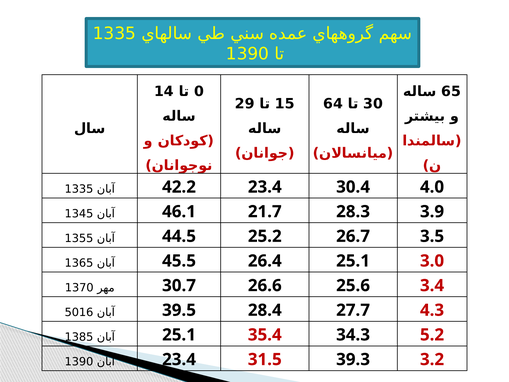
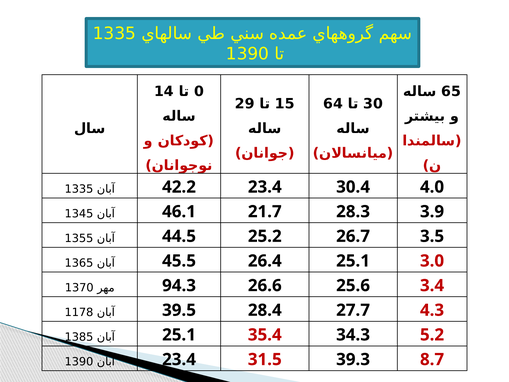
30.7: 30.7 -> 94.3
5016: 5016 -> 1178
3.2: 3.2 -> 8.7
